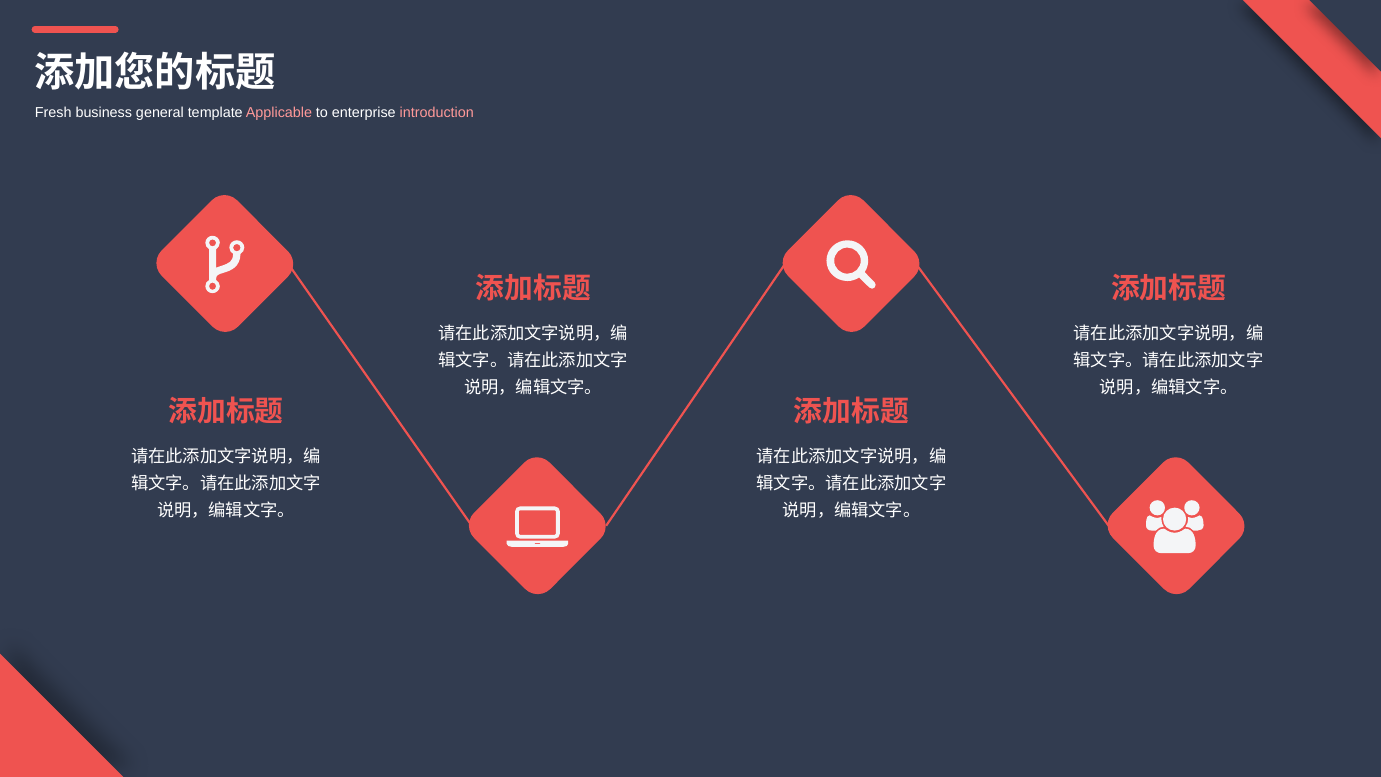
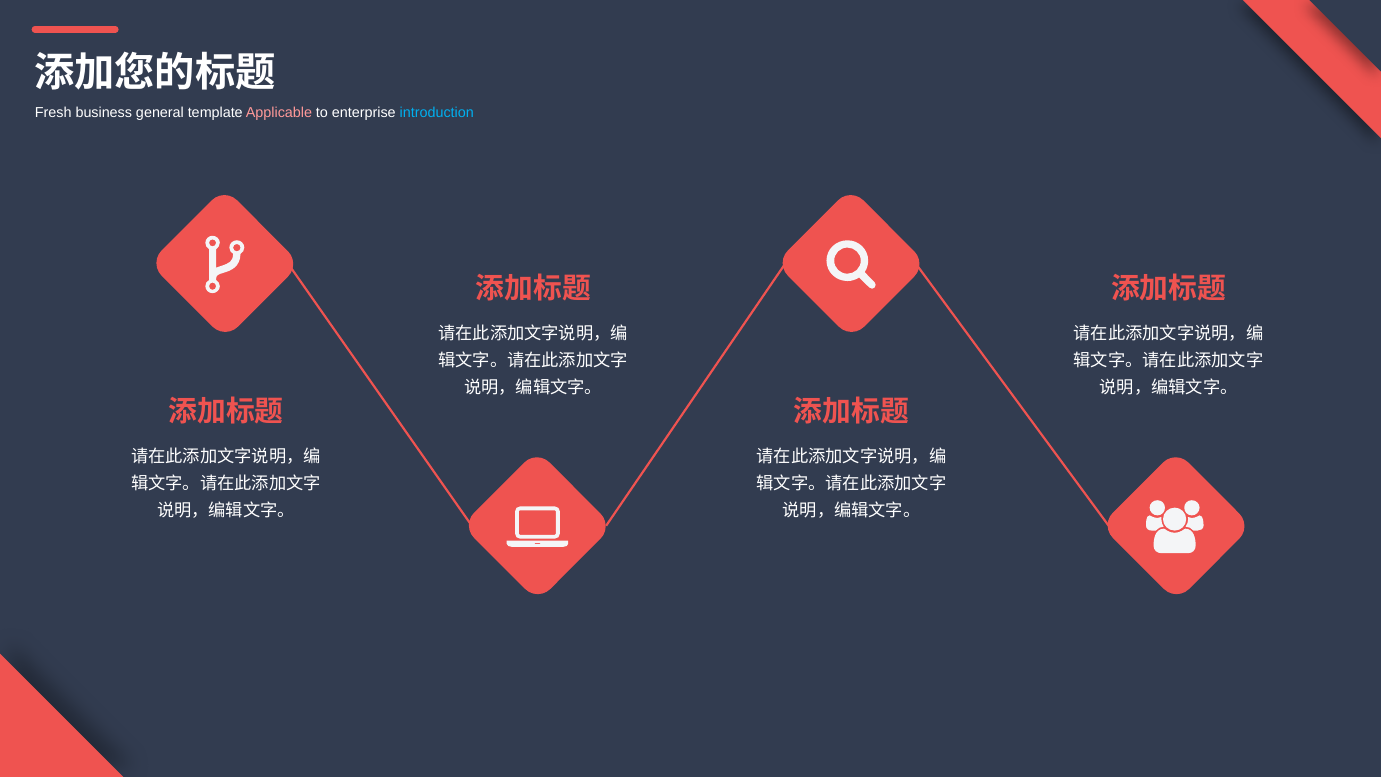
introduction colour: pink -> light blue
